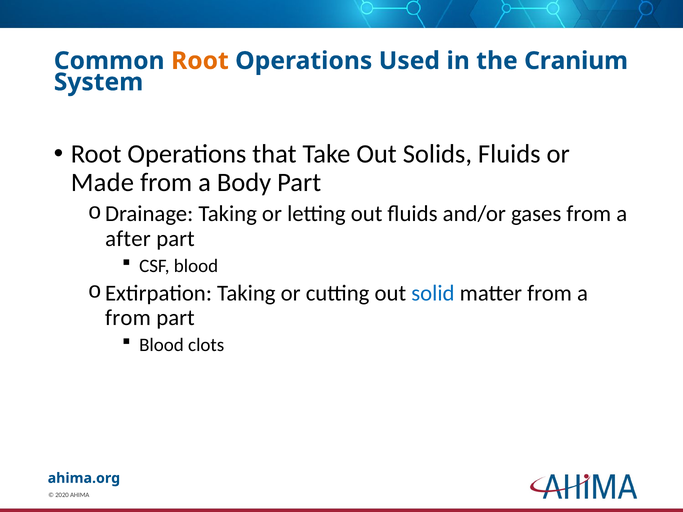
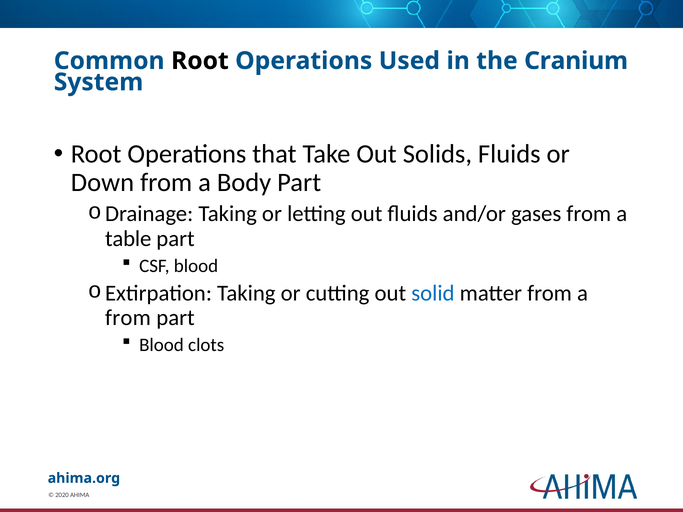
Root at (200, 61) colour: orange -> black
Made: Made -> Down
after: after -> table
